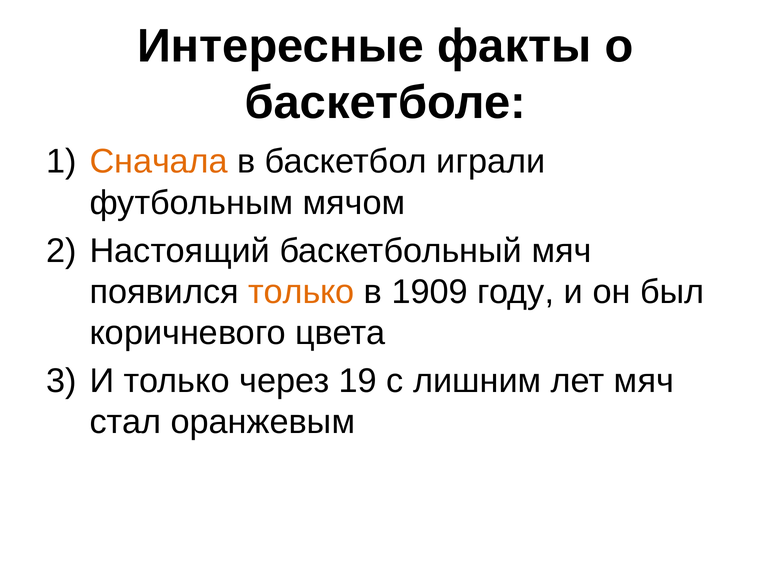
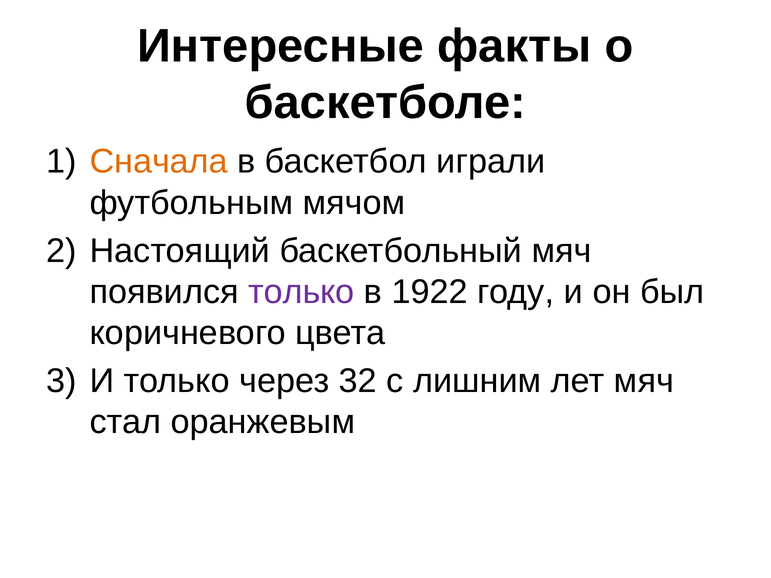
только at (301, 292) colour: orange -> purple
1909: 1909 -> 1922
19: 19 -> 32
